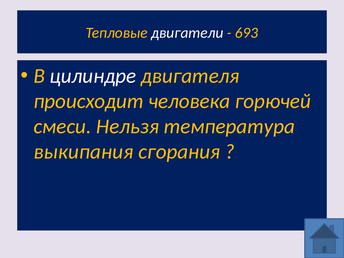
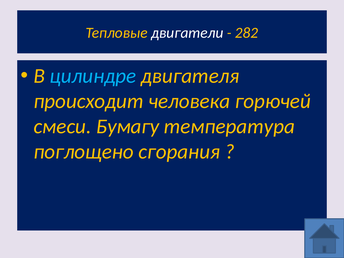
693: 693 -> 282
цилиндре colour: white -> light blue
Нельзя: Нельзя -> Бумагу
выкипания: выкипания -> поглощено
